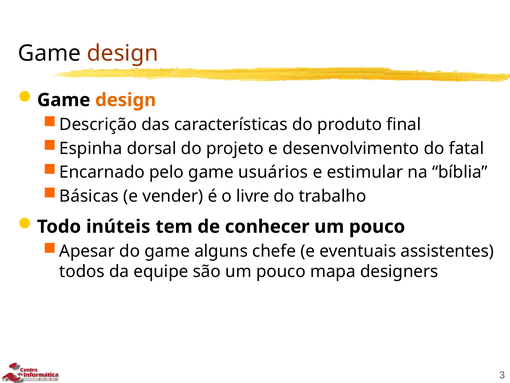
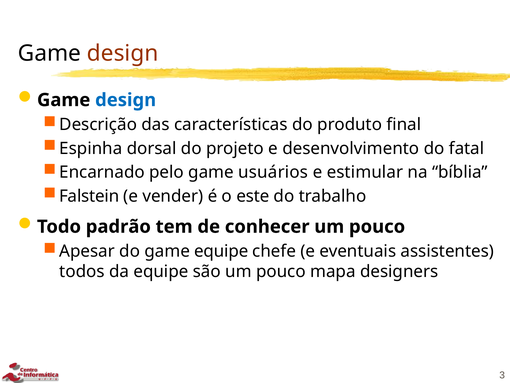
design at (126, 100) colour: orange -> blue
Básicas: Básicas -> Falstein
livre: livre -> este
inúteis: inúteis -> padrão
game alguns: alguns -> equipe
